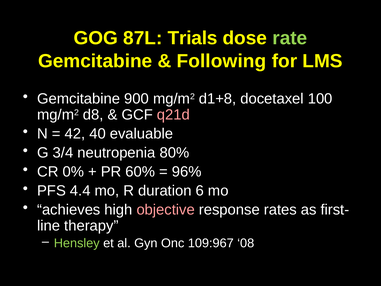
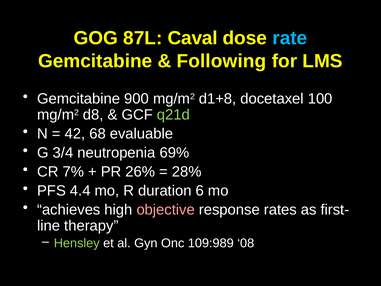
Trials: Trials -> Caval
rate colour: light green -> light blue
q21d colour: pink -> light green
40: 40 -> 68
80%: 80% -> 69%
0%: 0% -> 7%
60%: 60% -> 26%
96%: 96% -> 28%
109:967: 109:967 -> 109:989
